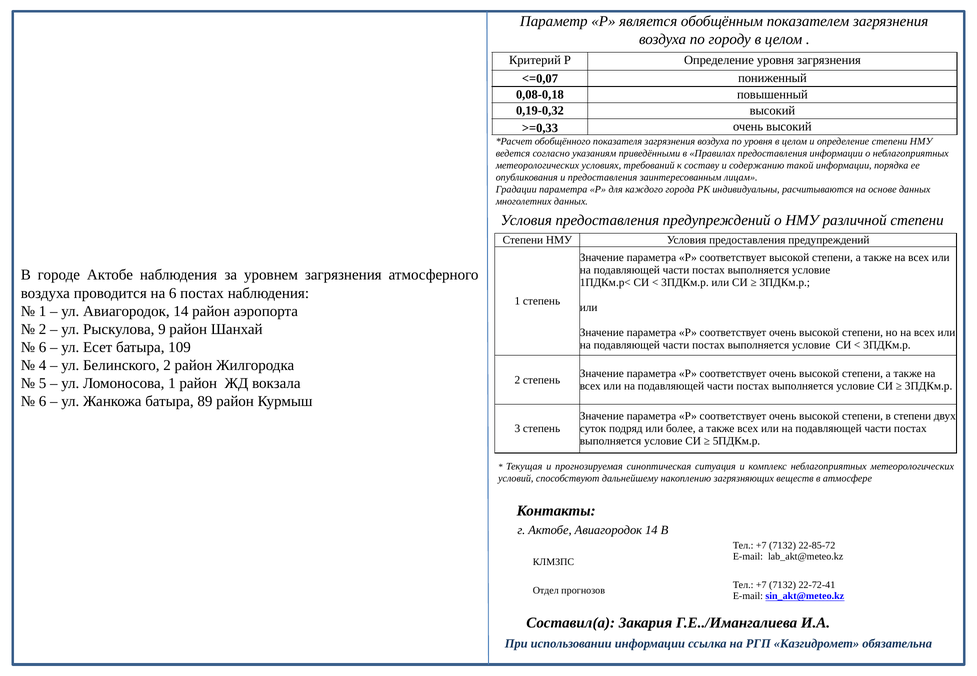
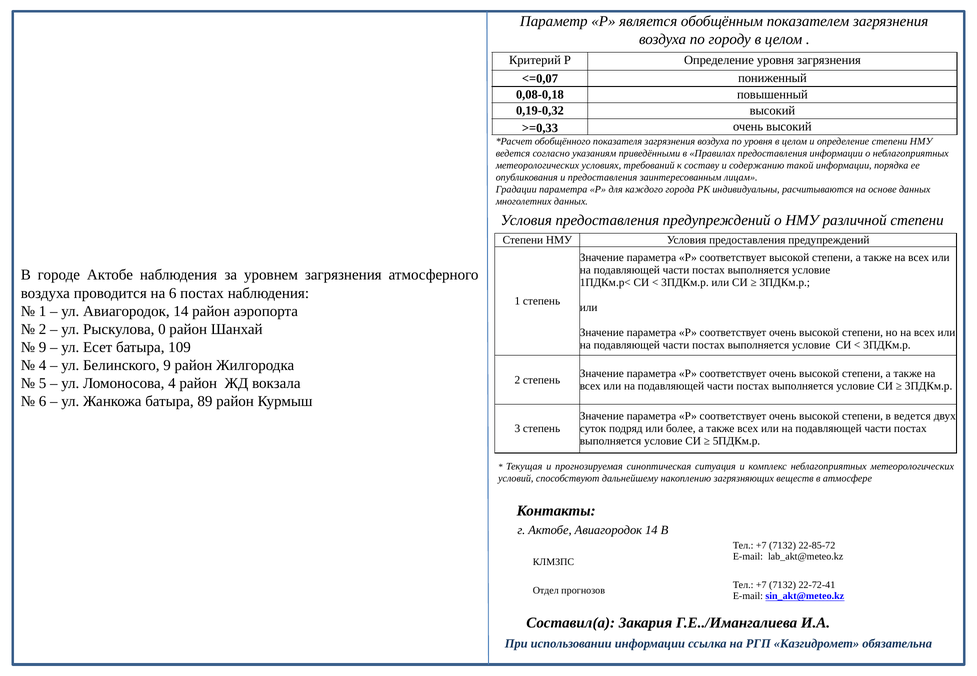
9: 9 -> 0
6 at (43, 347): 6 -> 9
Белинского 2: 2 -> 9
Ломоносова 1: 1 -> 4
в степени: степени -> ведется
